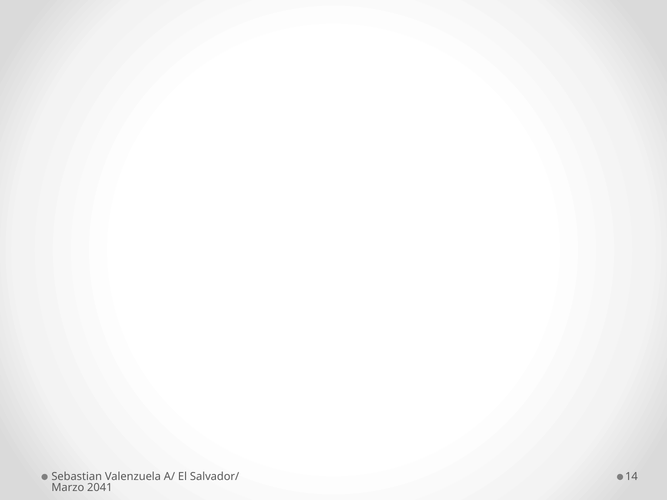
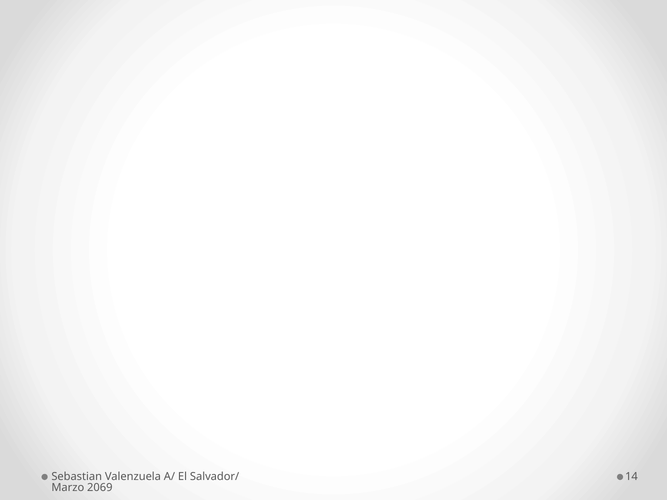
2041: 2041 -> 2069
